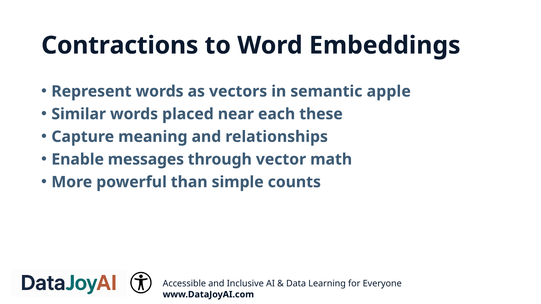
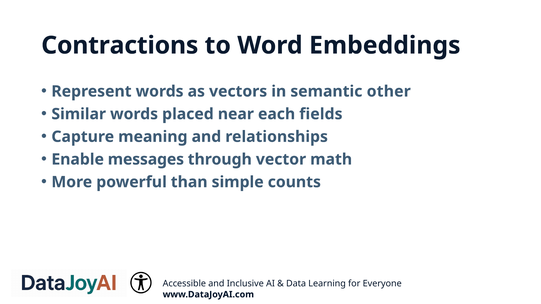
apple: apple -> other
these: these -> fields
